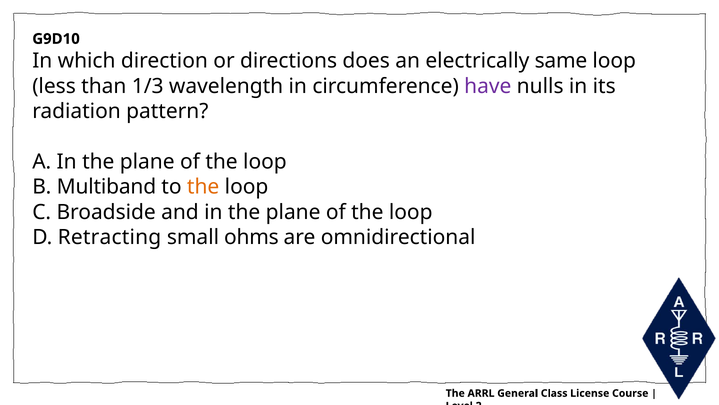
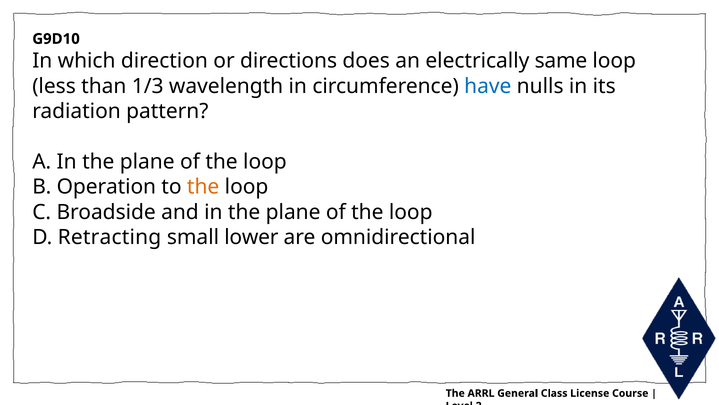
have colour: purple -> blue
Multiband: Multiband -> Operation
ohms: ohms -> lower
